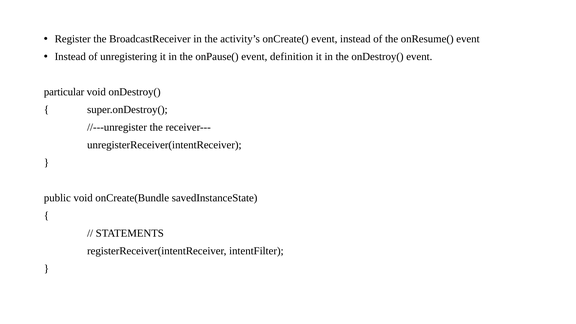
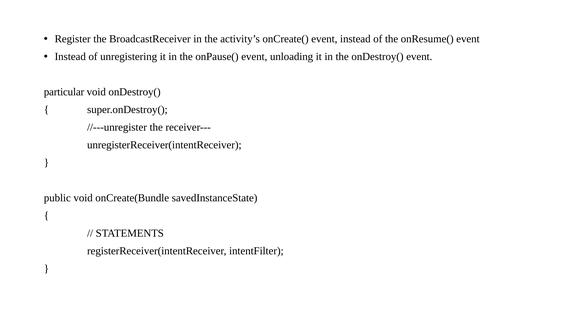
definition: definition -> unloading
